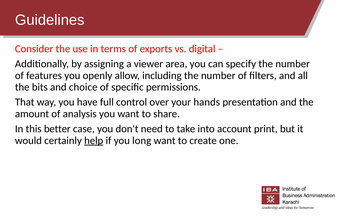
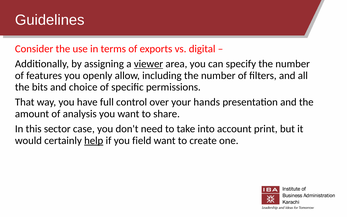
viewer underline: none -> present
better: better -> sector
long: long -> field
